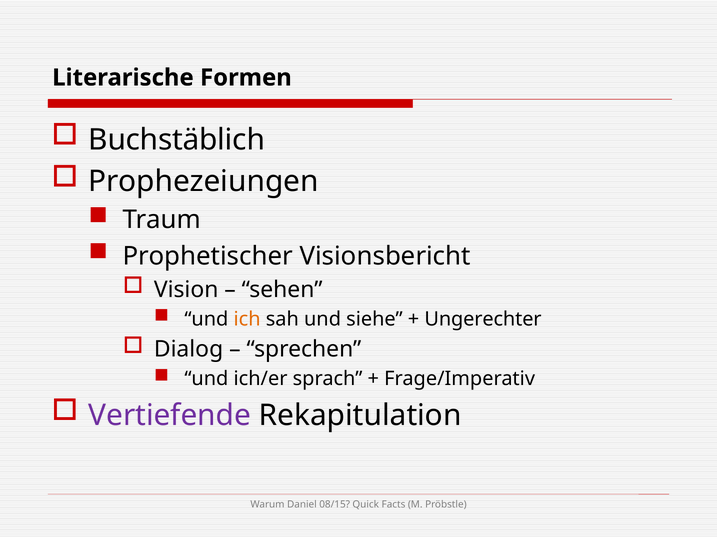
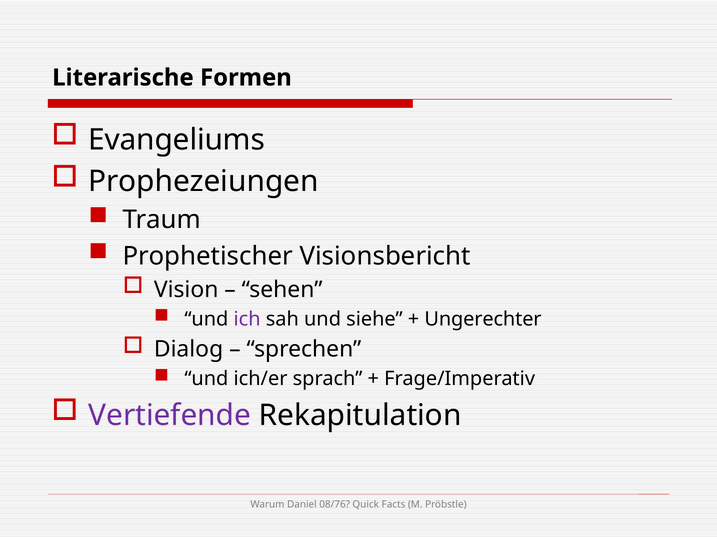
Buchstäblich: Buchstäblich -> Evangeliums
ich colour: orange -> purple
08/15: 08/15 -> 08/76
